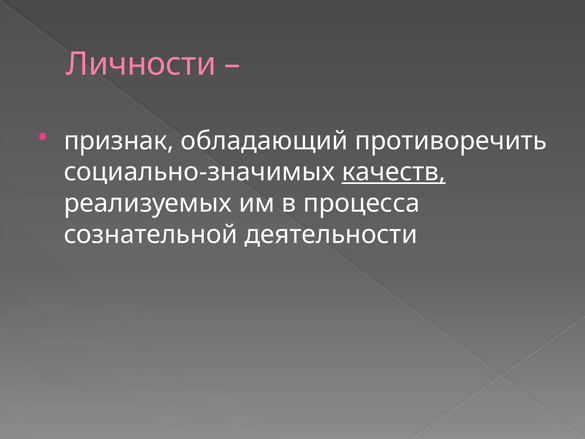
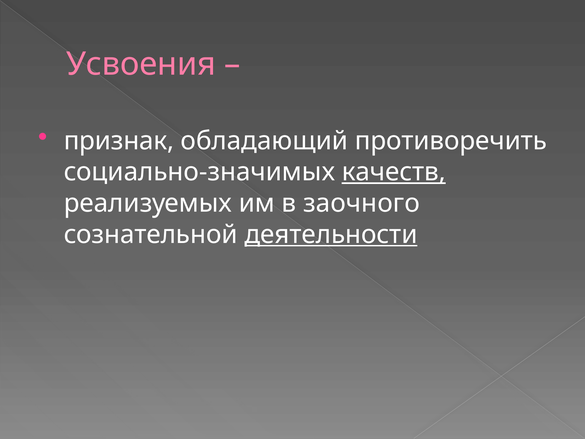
Личности: Личности -> Усвоения
процесса: процесса -> заочного
деятельности underline: none -> present
